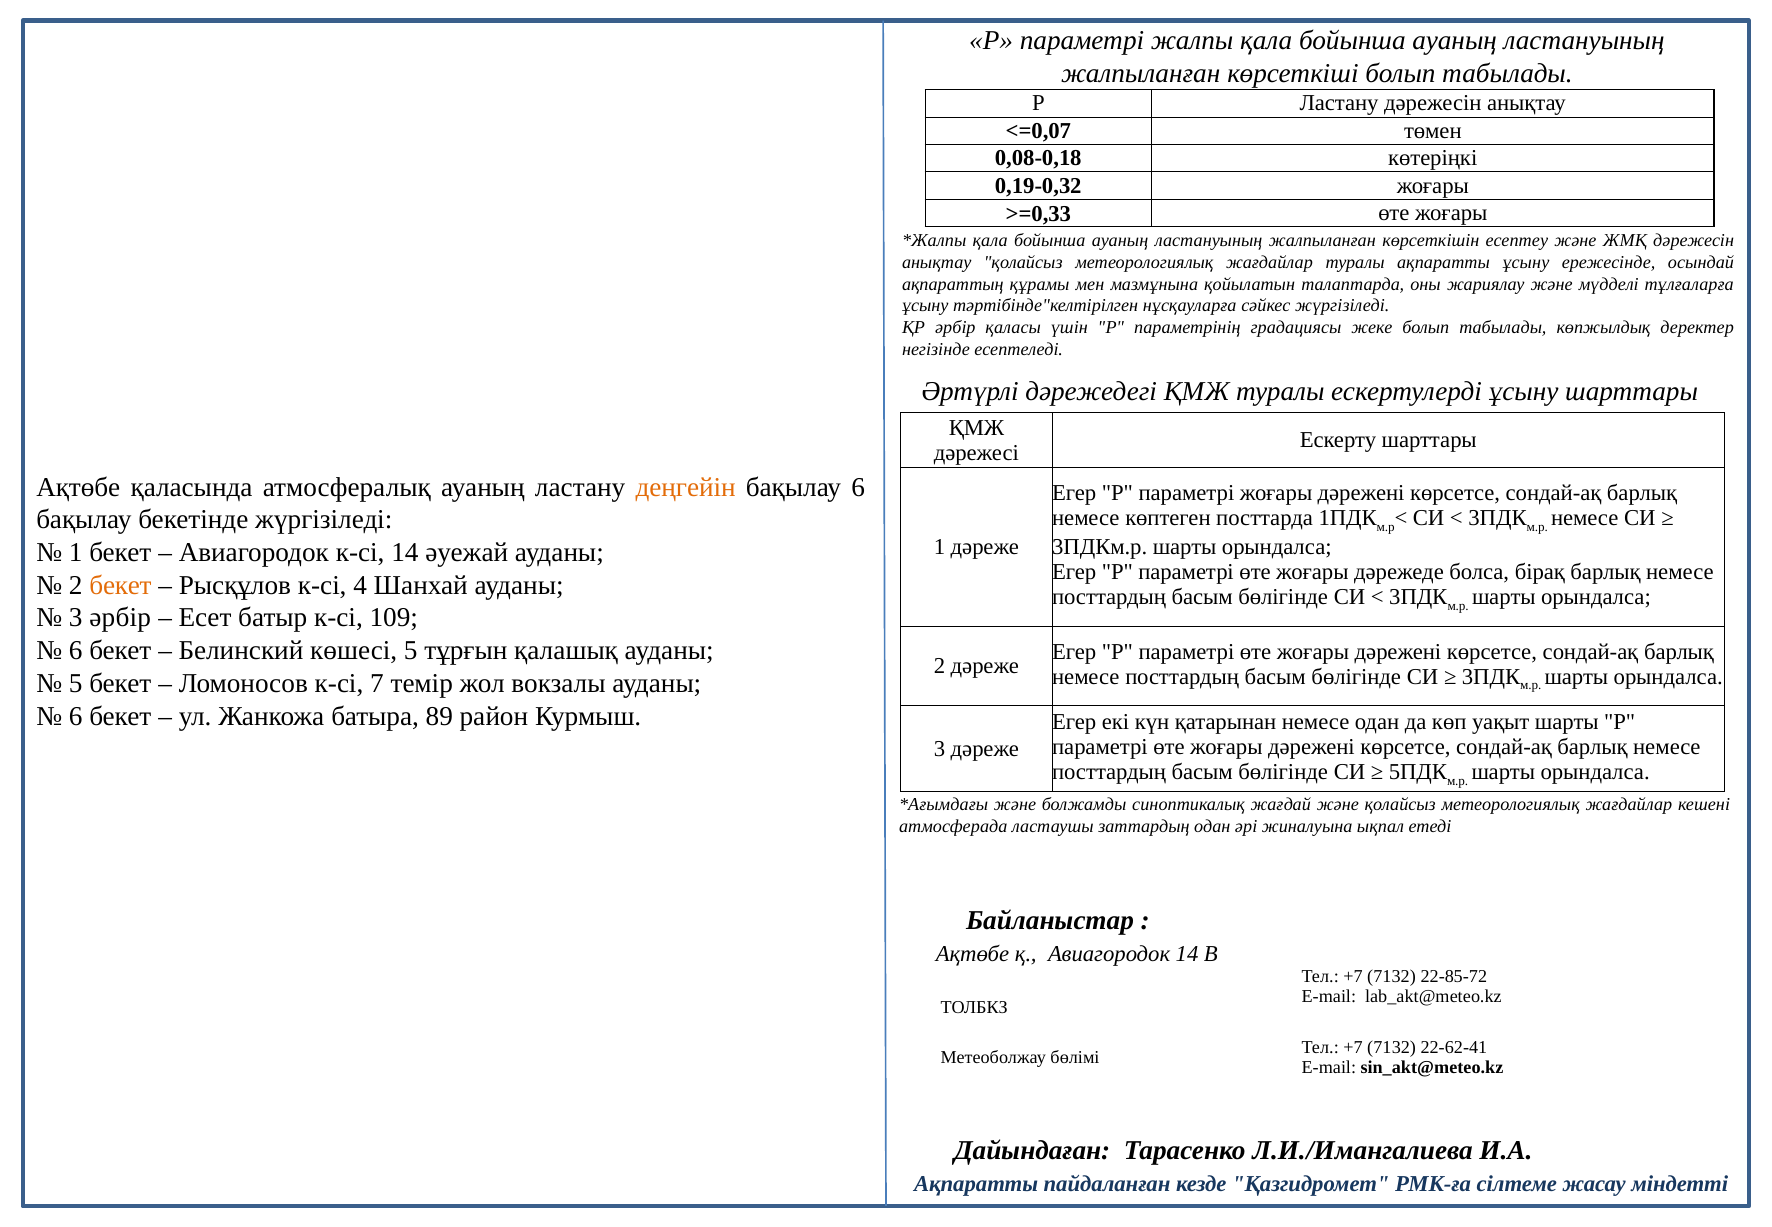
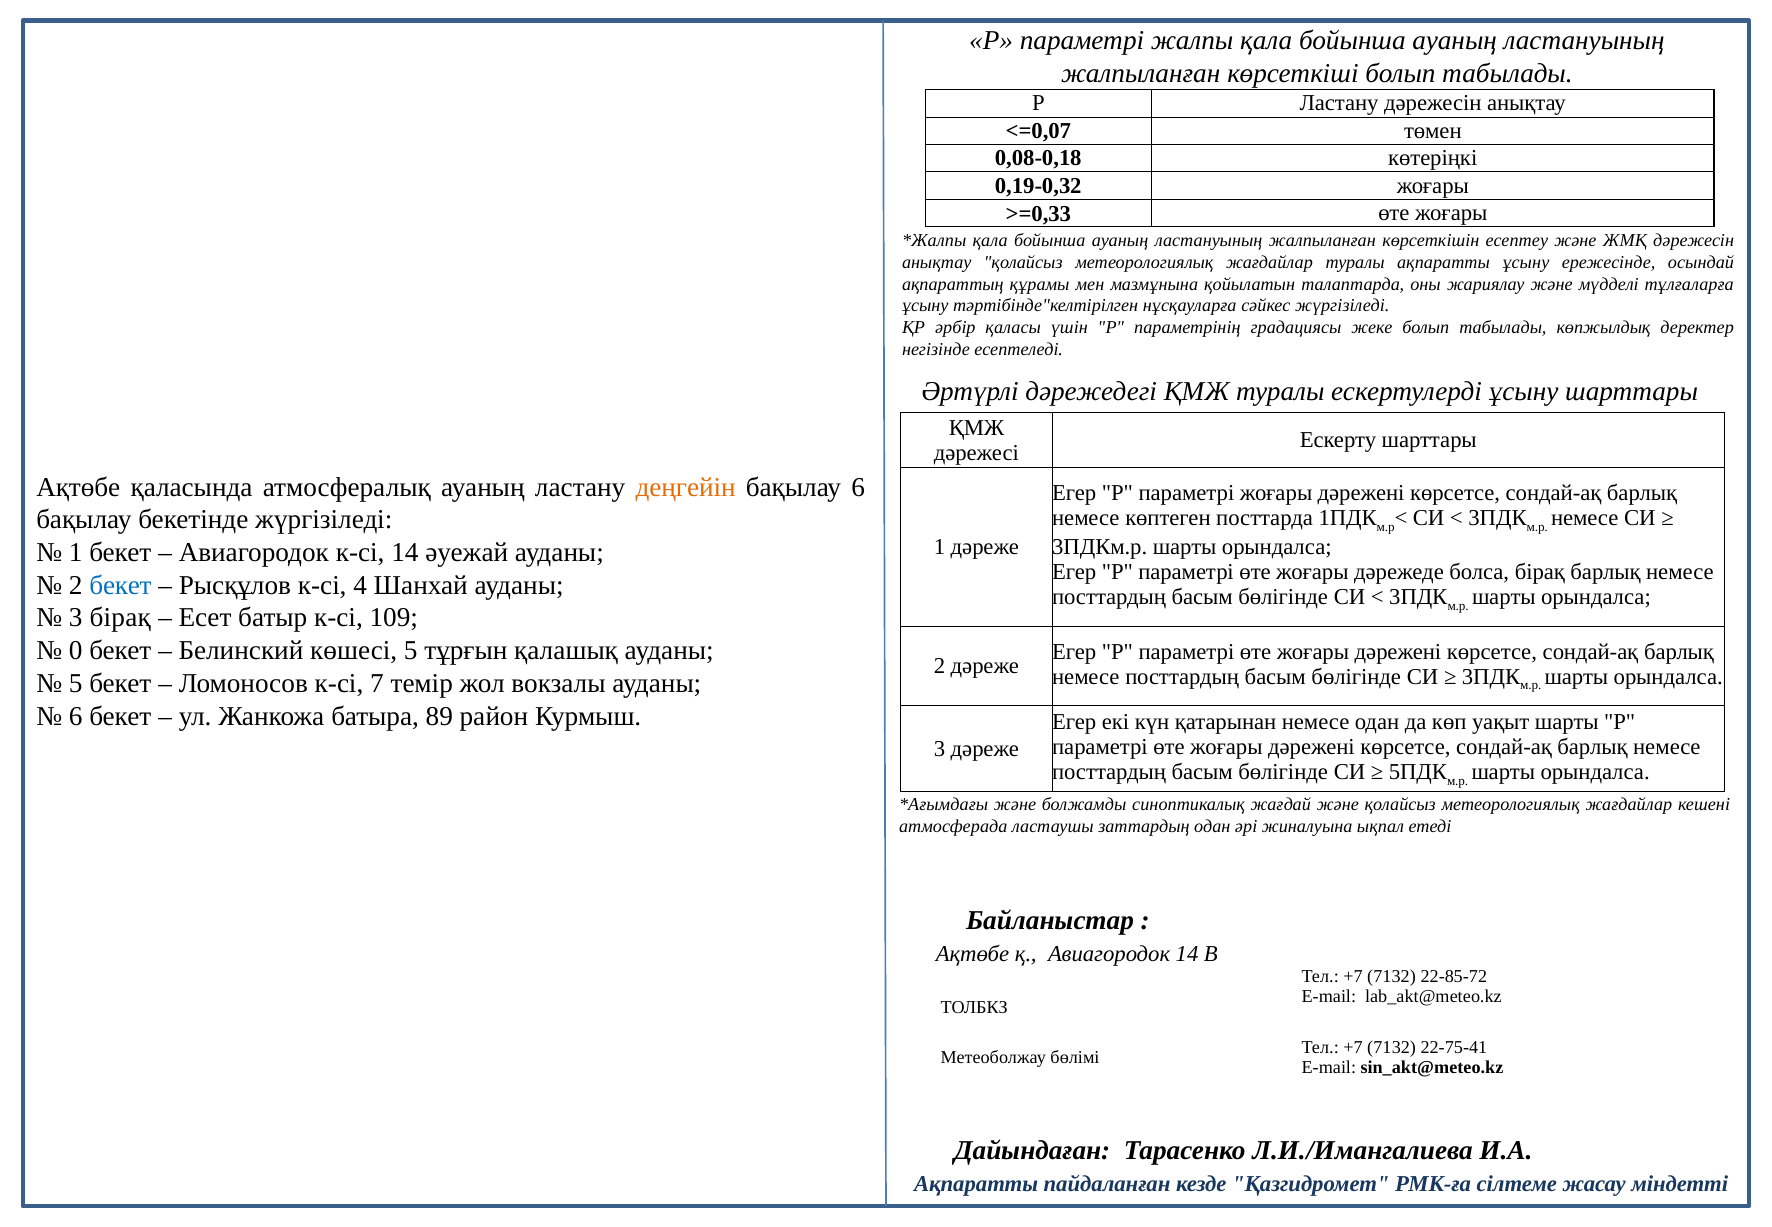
бекет at (120, 585) colour: orange -> blue
3 әрбір: әрбір -> бірақ
6 at (76, 650): 6 -> 0
22-62-41: 22-62-41 -> 22-75-41
